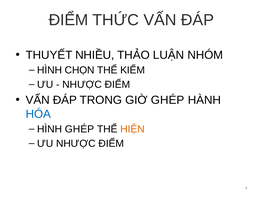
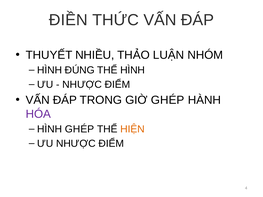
ĐIỂM at (69, 20): ĐIỂM -> ĐIỀN
CHỌN: CHỌN -> ĐÚNG
THỂ KIỂM: KIỂM -> HÌNH
HÓA colour: blue -> purple
